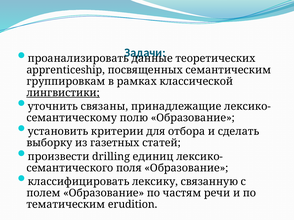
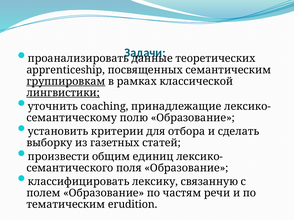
группировкам underline: none -> present
связаны: связаны -> coaching
drilling: drilling -> общим
